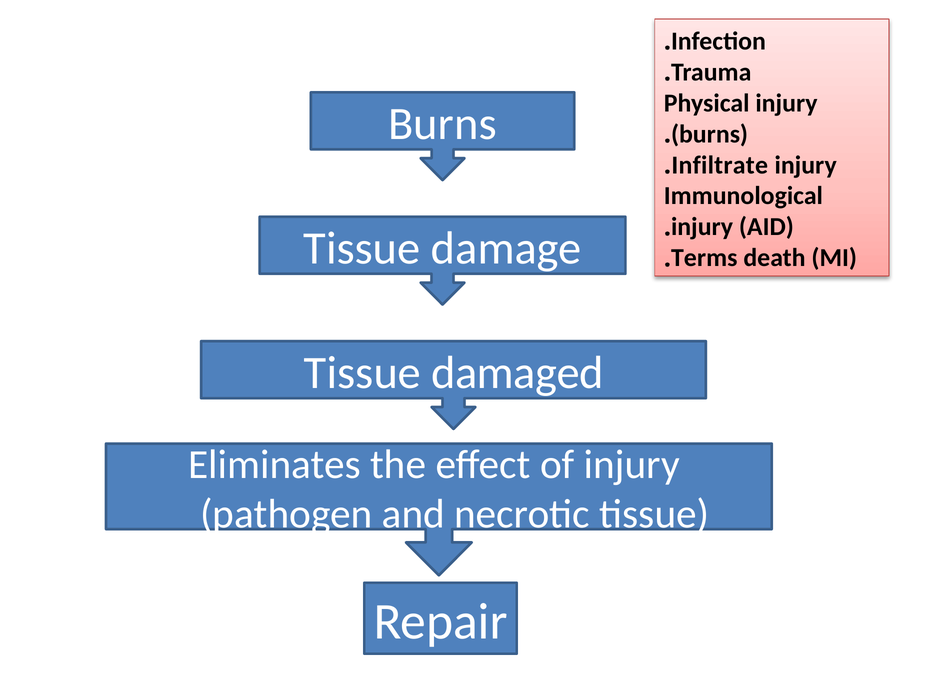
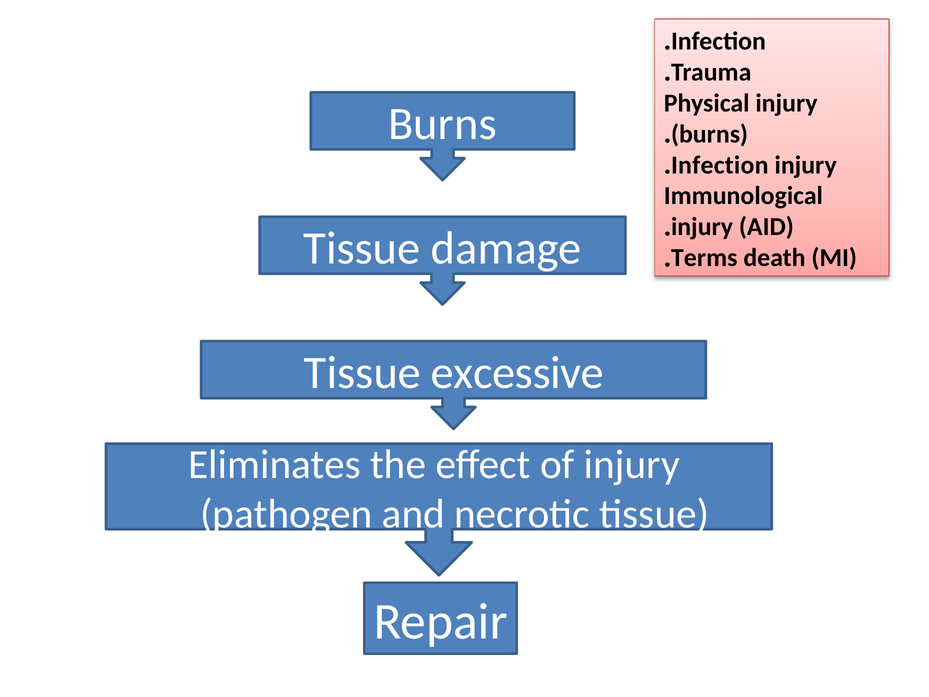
Infiltrate at (720, 165): Infiltrate -> Infection
damaged: damaged -> excessive
